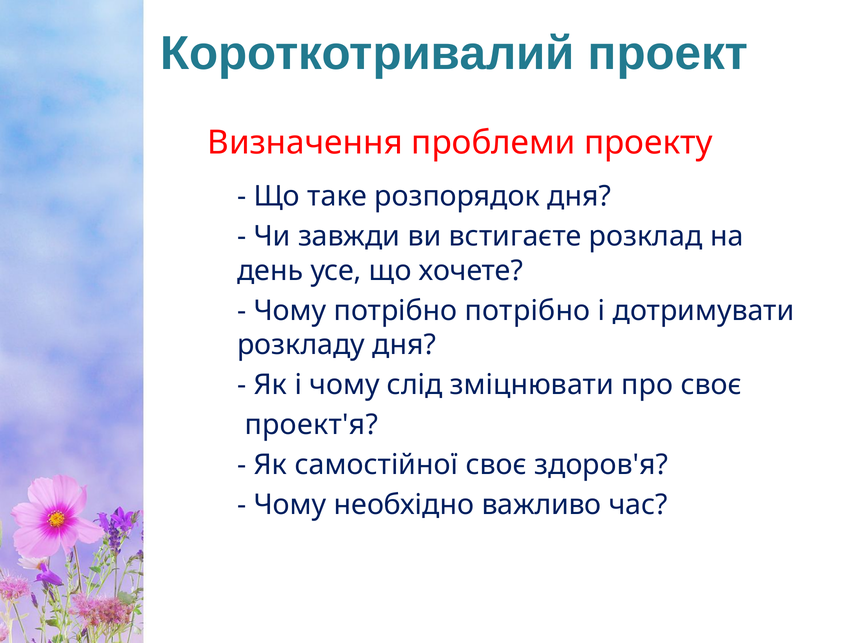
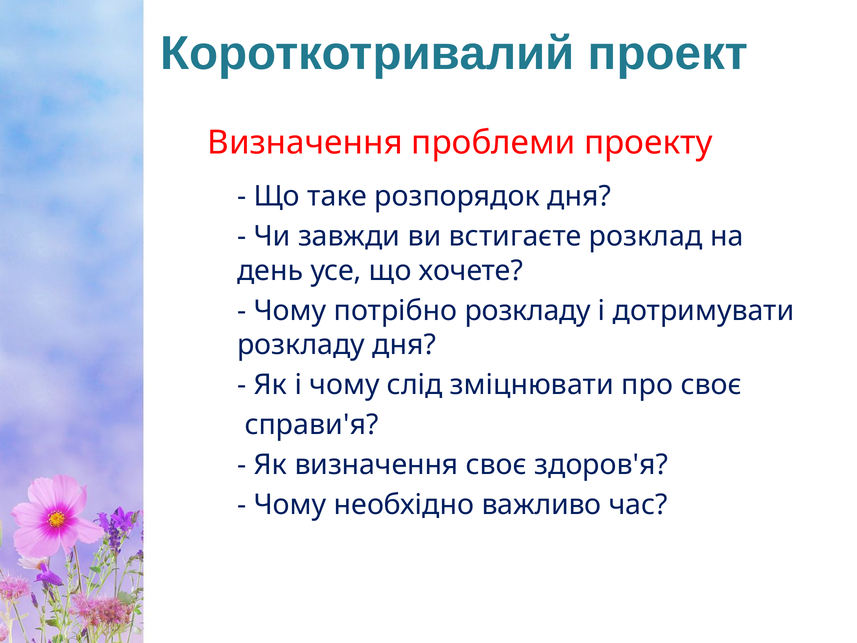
потрібно потрібно: потрібно -> розкладу
проект'я: проект'я -> справи'я
Як самостійної: самостійної -> визначення
